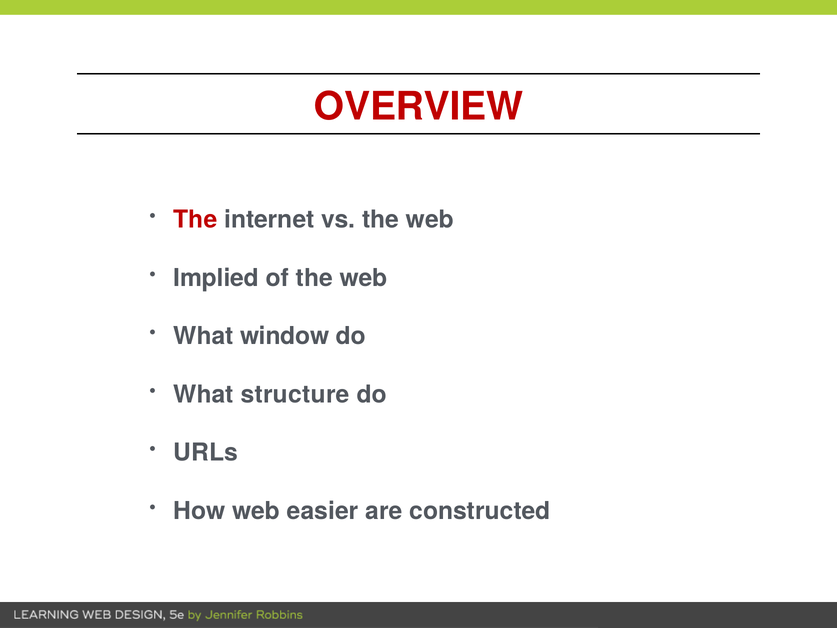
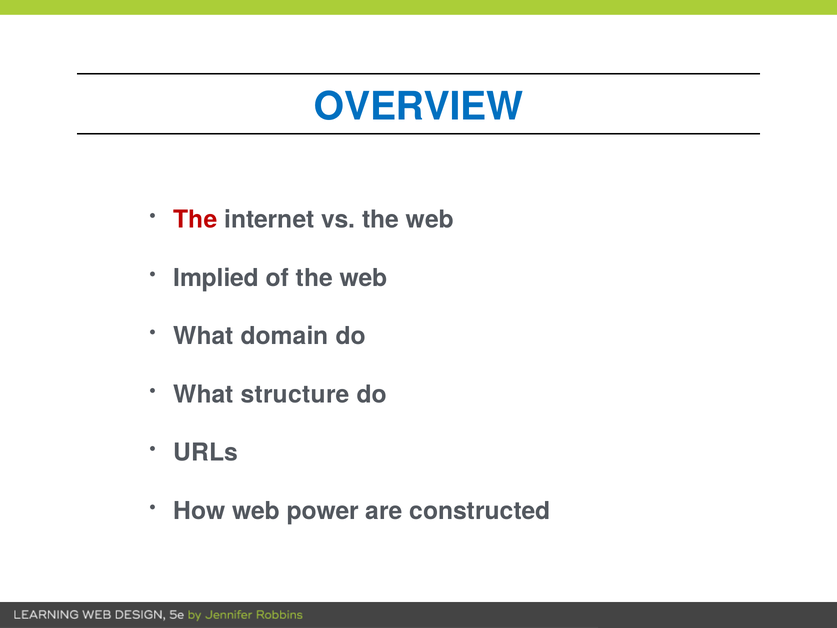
OVERVIEW colour: red -> blue
window: window -> domain
easier: easier -> power
